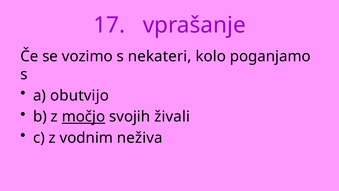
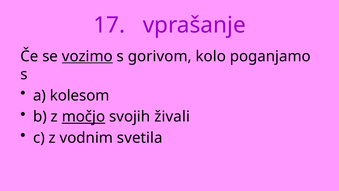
vozimo underline: none -> present
nekateri: nekateri -> gorivom
obutvijo: obutvijo -> kolesom
neživa: neživa -> svetila
